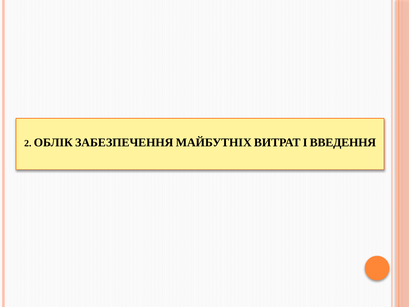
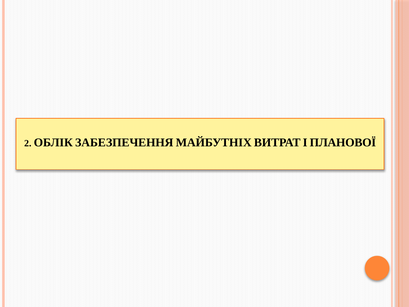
ВВЕДЕННЯ: ВВЕДЕННЯ -> ПЛАНОВОЇ
